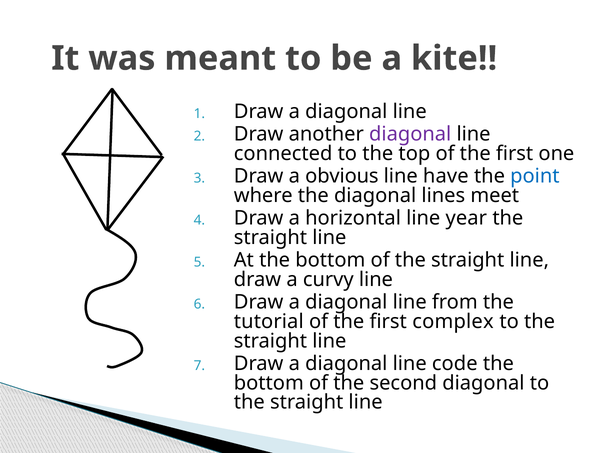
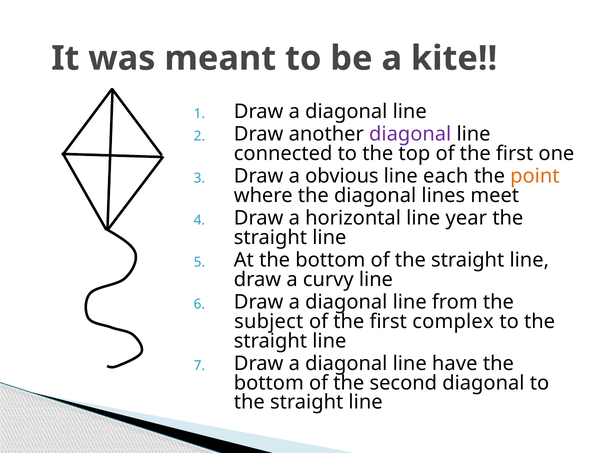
have: have -> each
point colour: blue -> orange
tutorial: tutorial -> subject
code: code -> have
